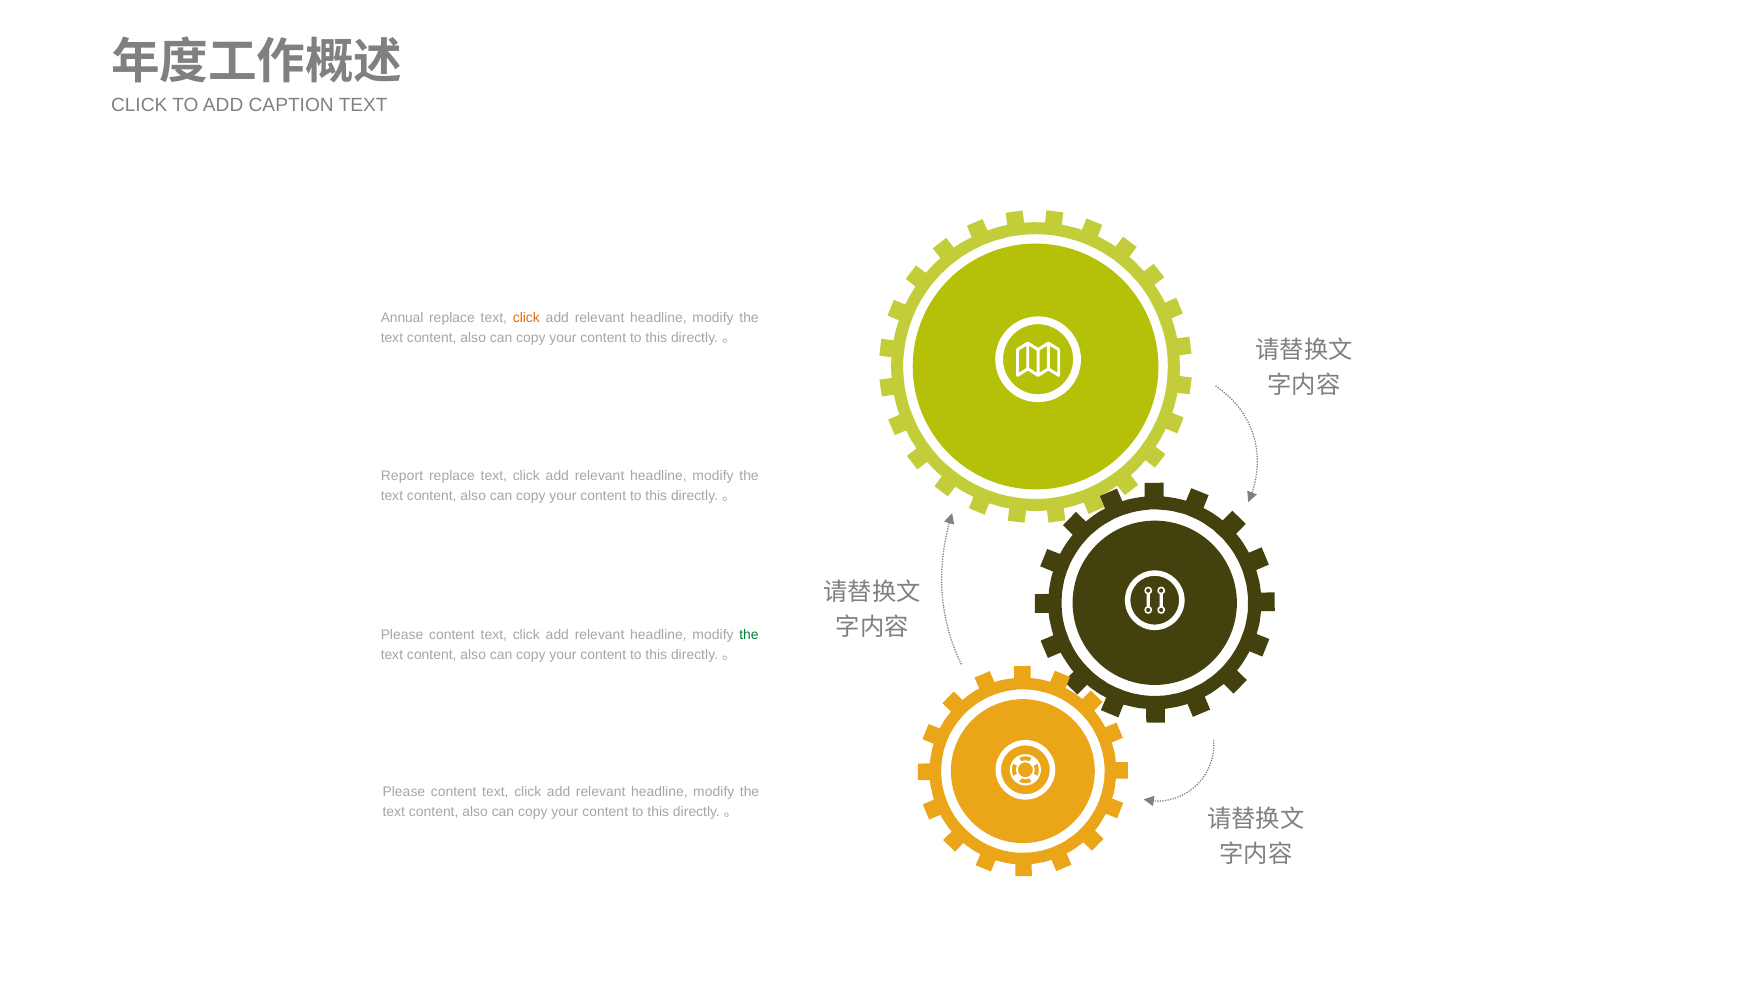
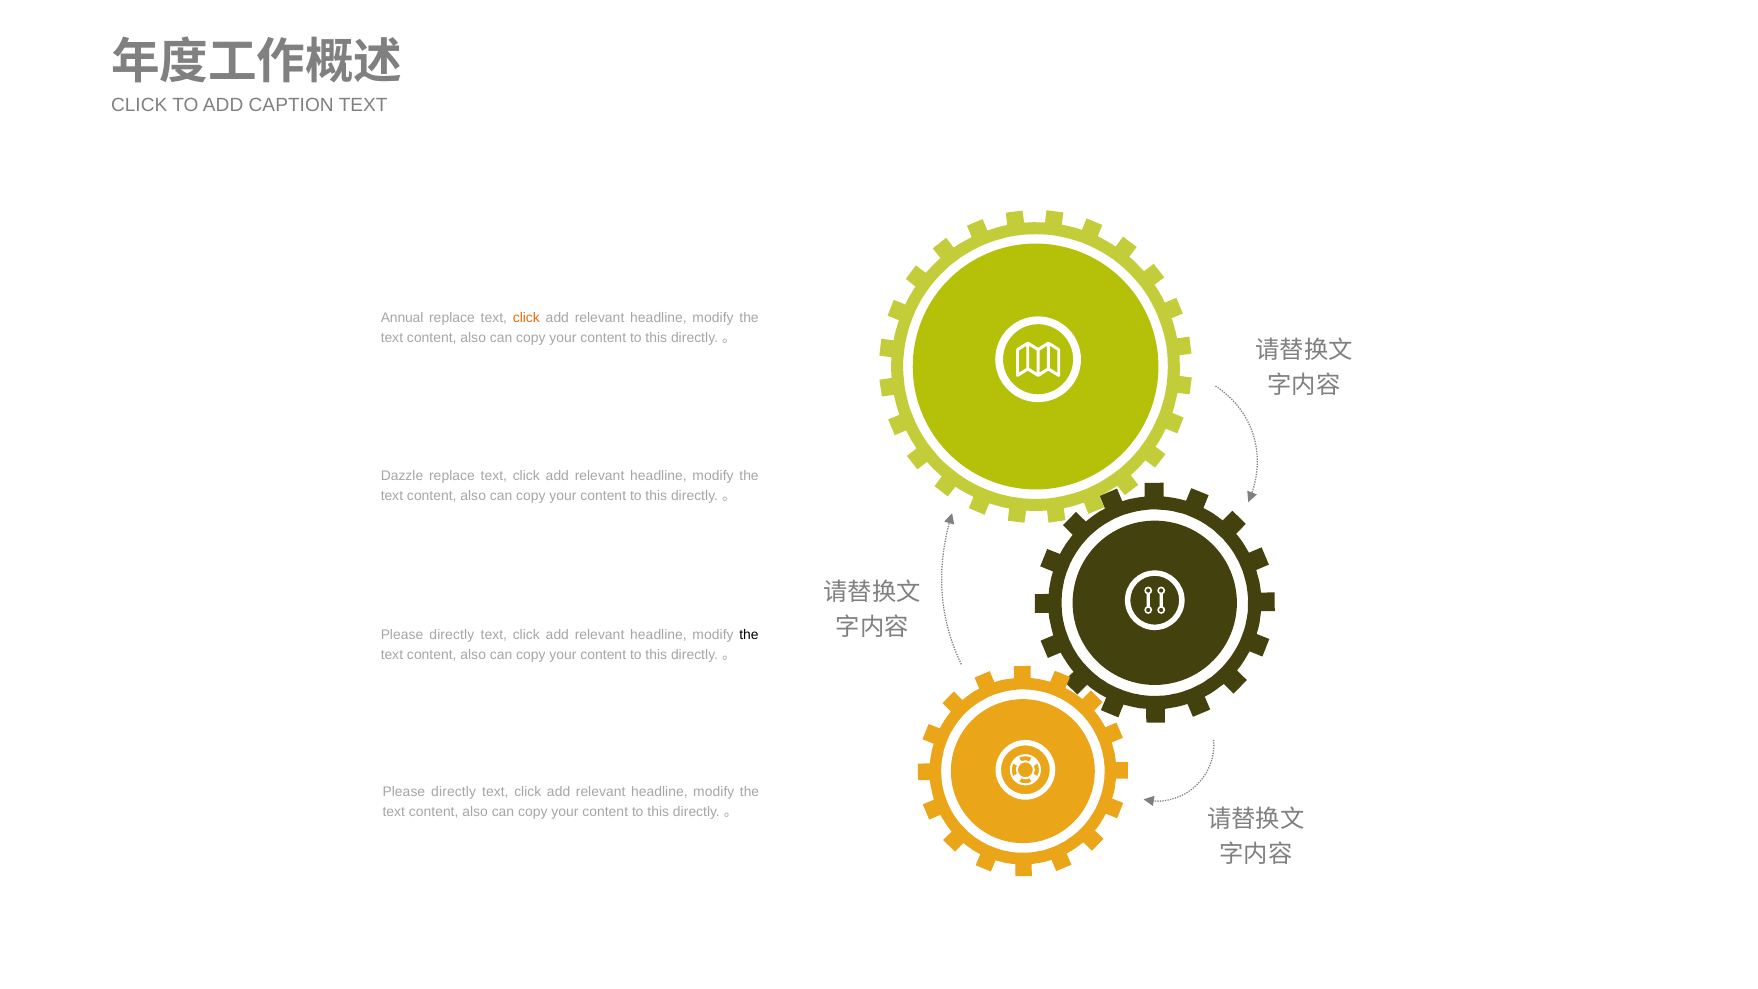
Report: Report -> Dazzle
content at (452, 635): content -> directly
the at (749, 635) colour: green -> black
content at (454, 792): content -> directly
